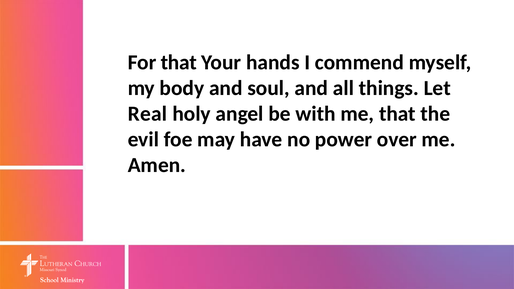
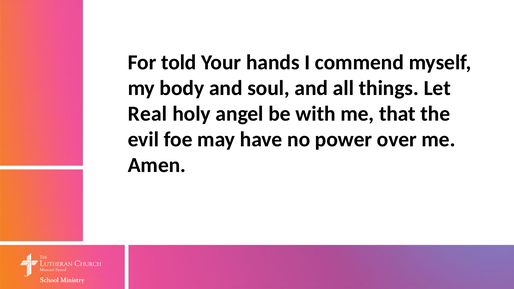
For that: that -> told
